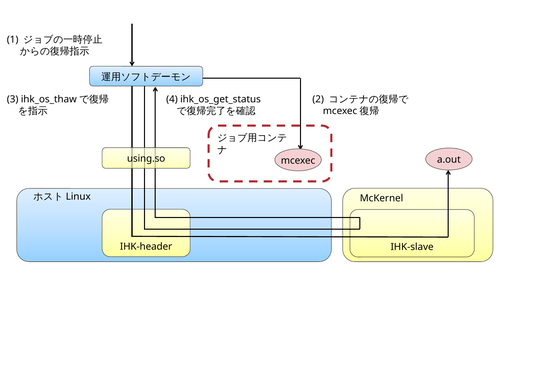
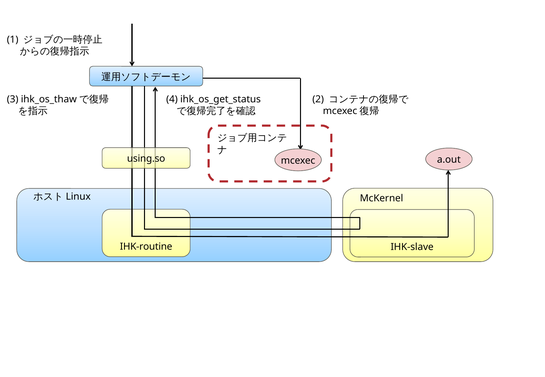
IHK-header: IHK-header -> IHK-routine
